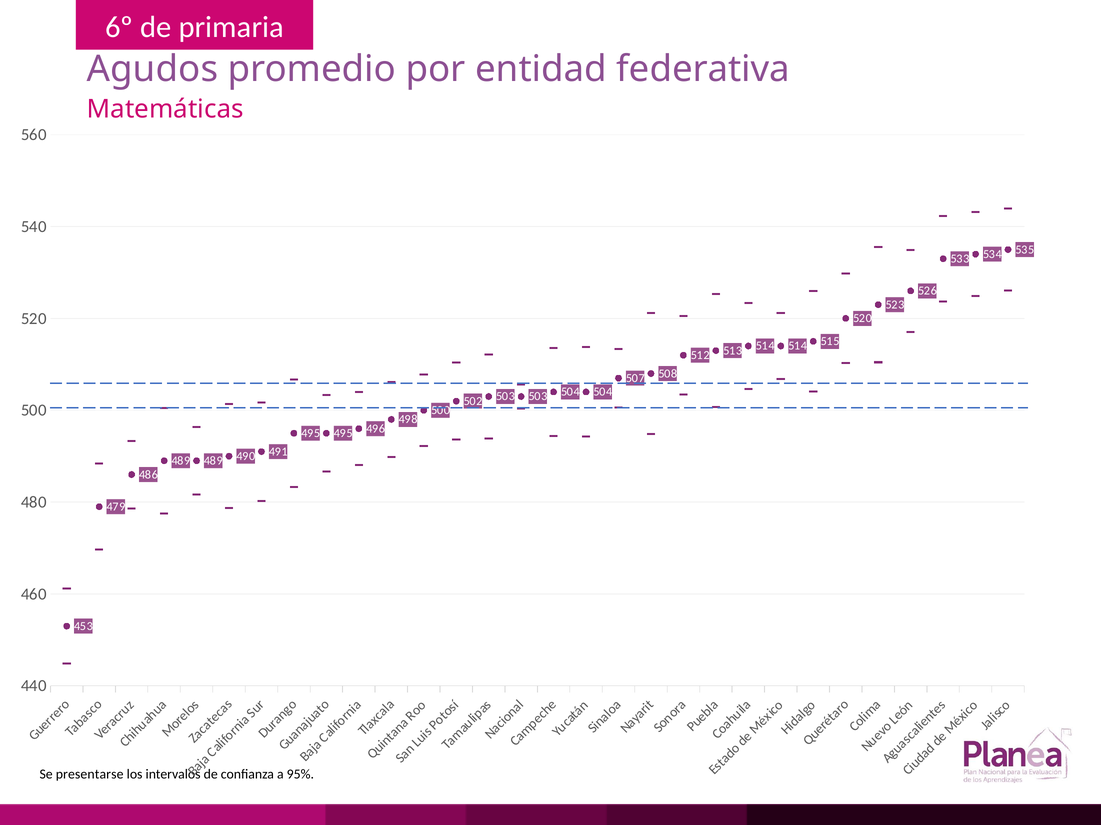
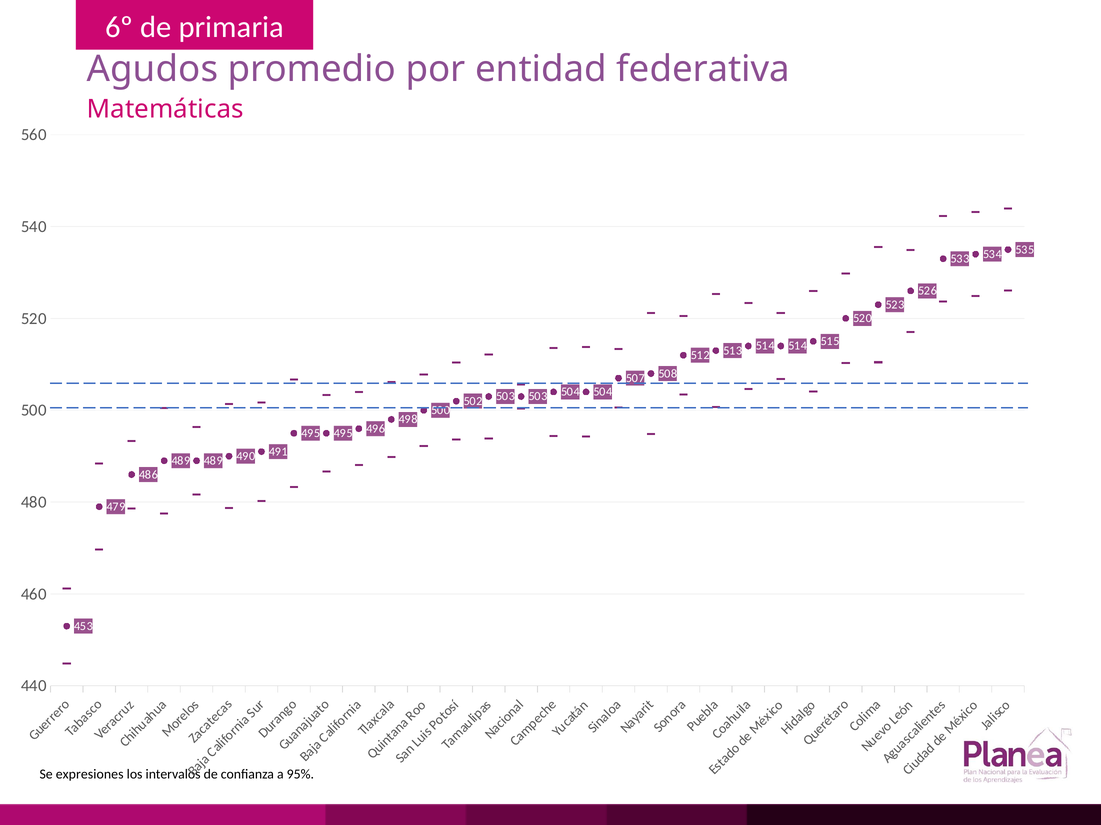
presentarse: presentarse -> expresiones
